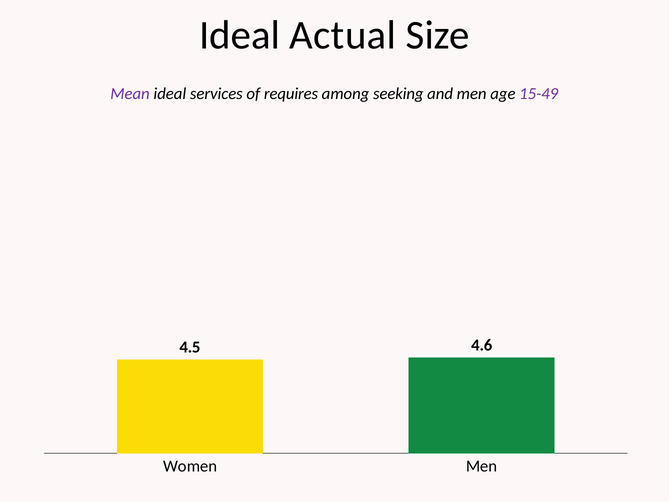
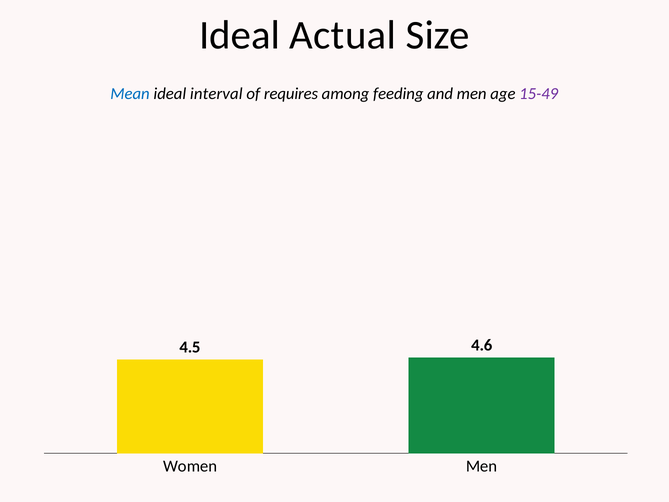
Mean colour: purple -> blue
services: services -> interval
seeking: seeking -> feeding
